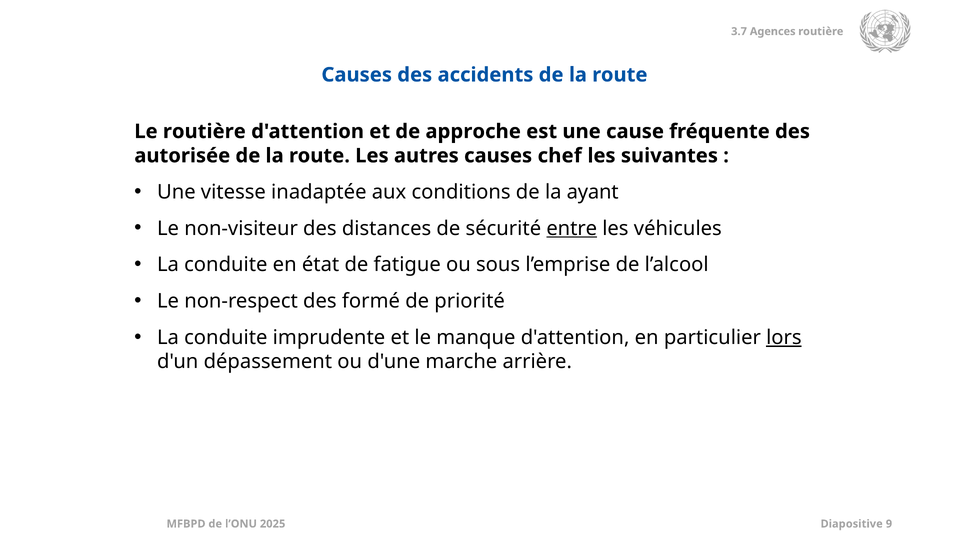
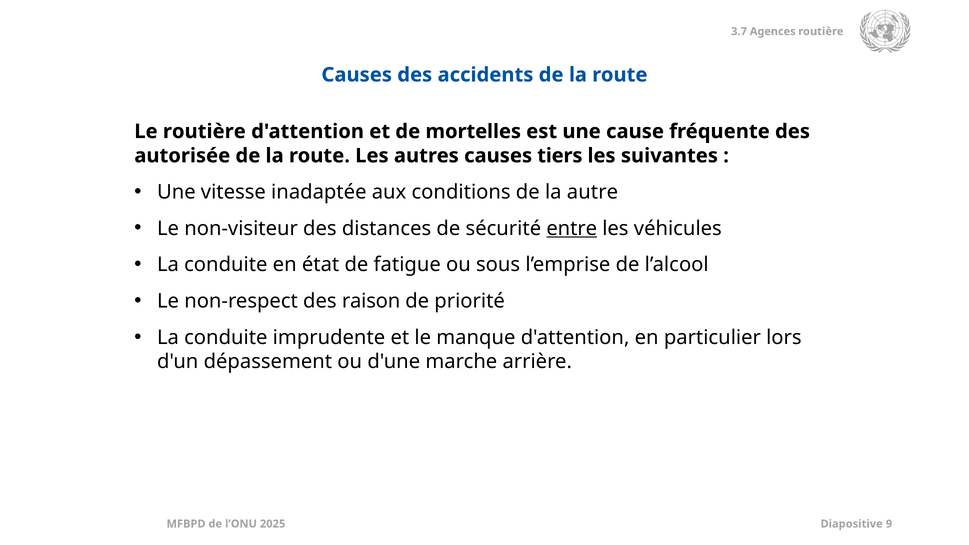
approche: approche -> mortelles
chef: chef -> tiers
ayant: ayant -> autre
formé: formé -> raison
lors underline: present -> none
